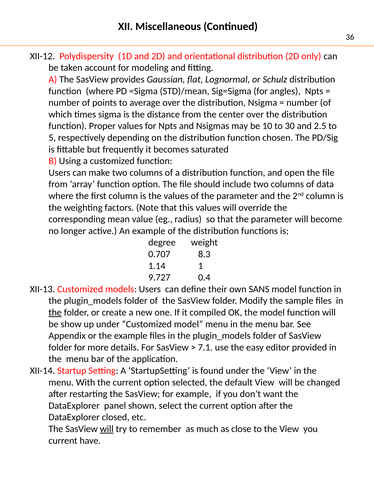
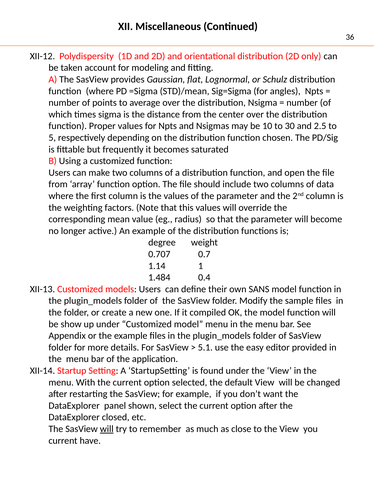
8.3: 8.3 -> 0.7
9.727: 9.727 -> 1.484
the at (55, 312) underline: present -> none
7.1: 7.1 -> 5.1
